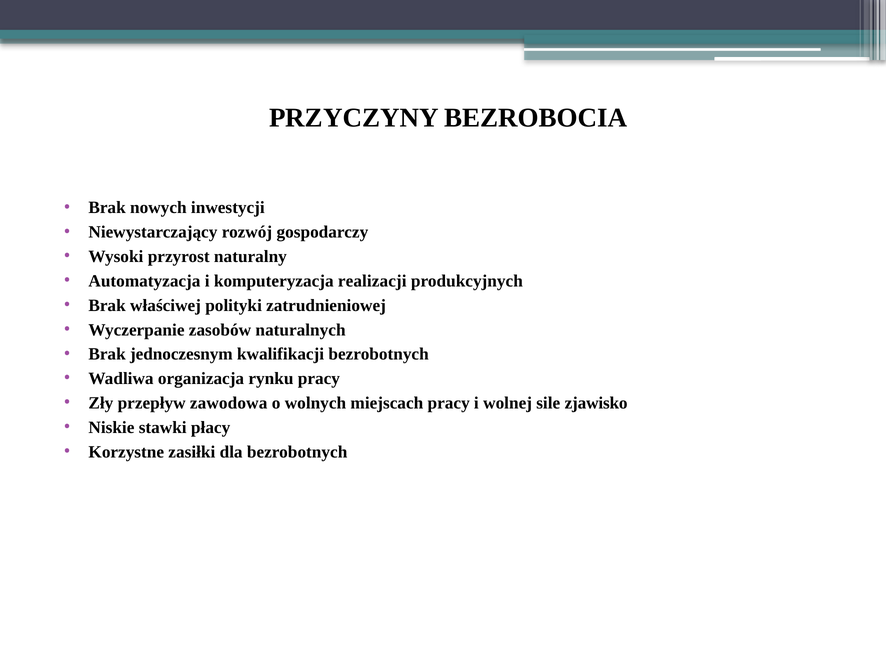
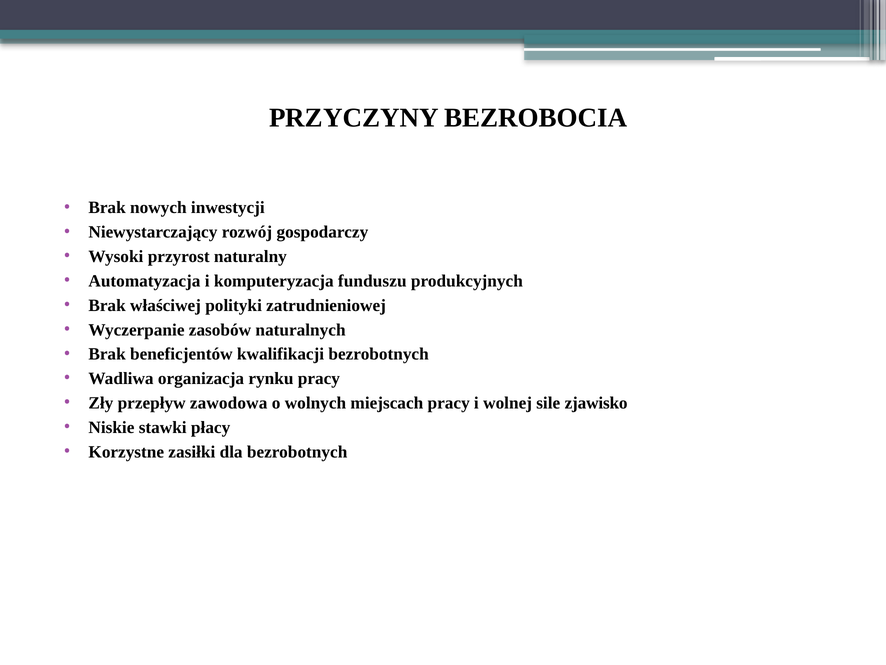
realizacji: realizacji -> funduszu
jednoczesnym: jednoczesnym -> beneficjentów
